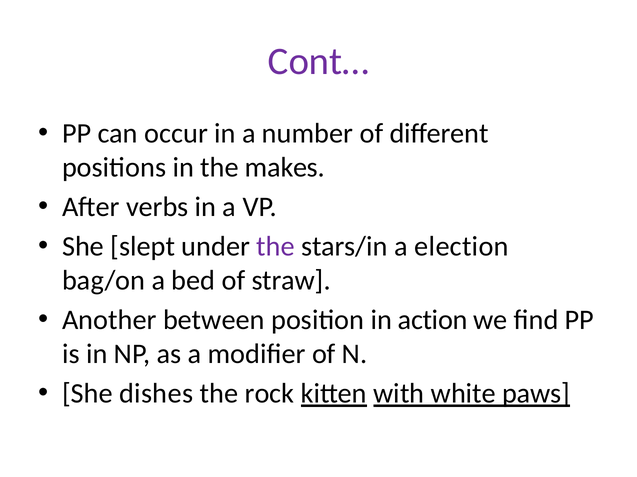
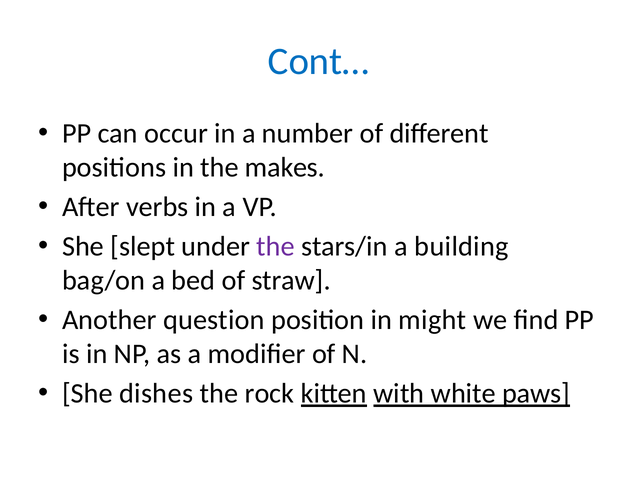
Cont… colour: purple -> blue
election: election -> building
between: between -> question
action: action -> might
